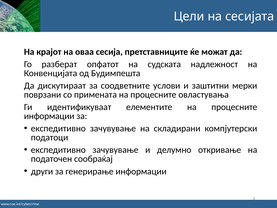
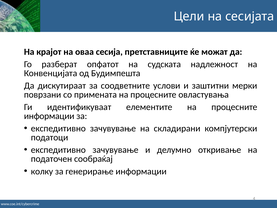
други: други -> колку
